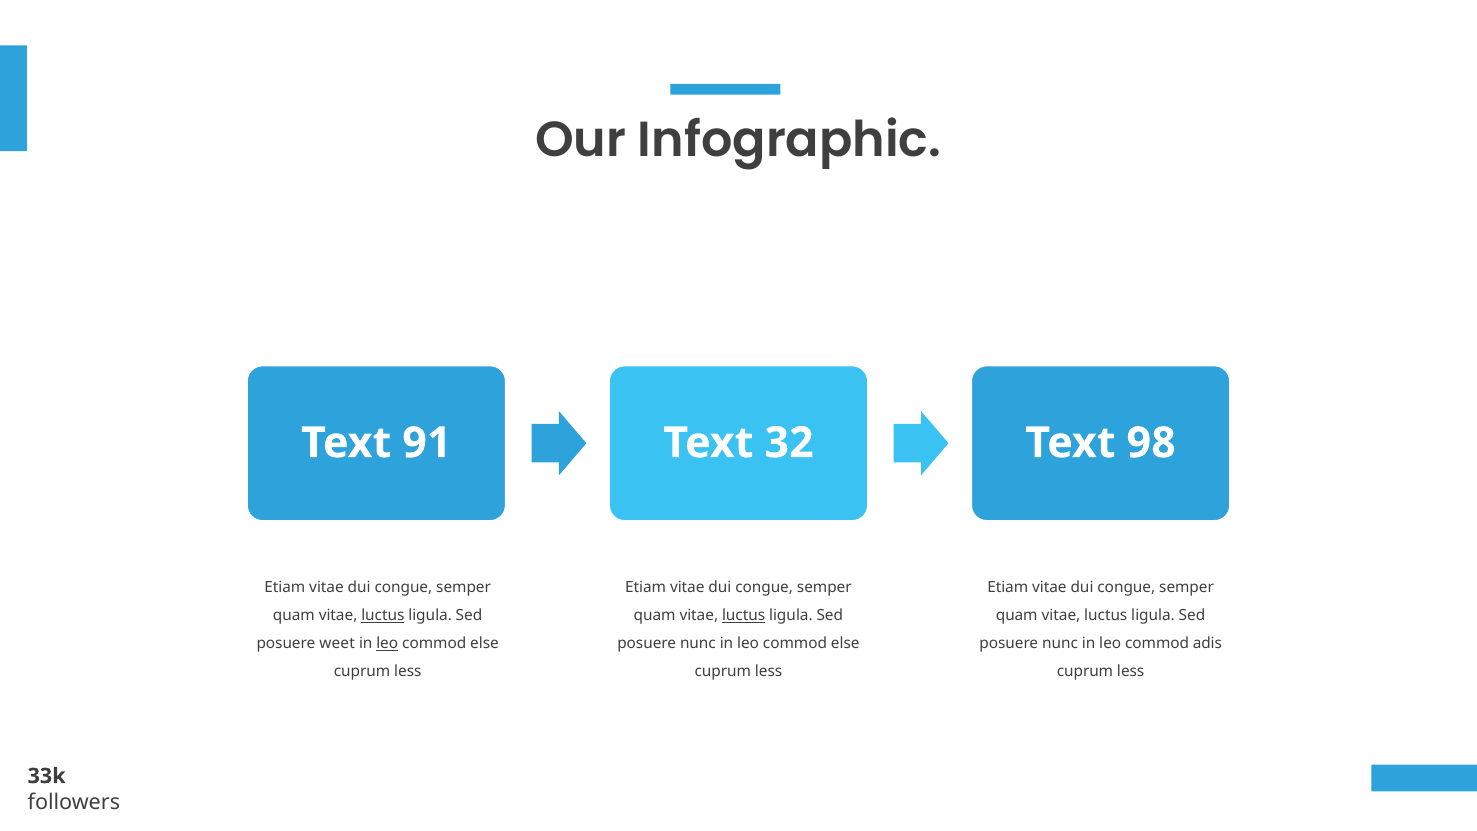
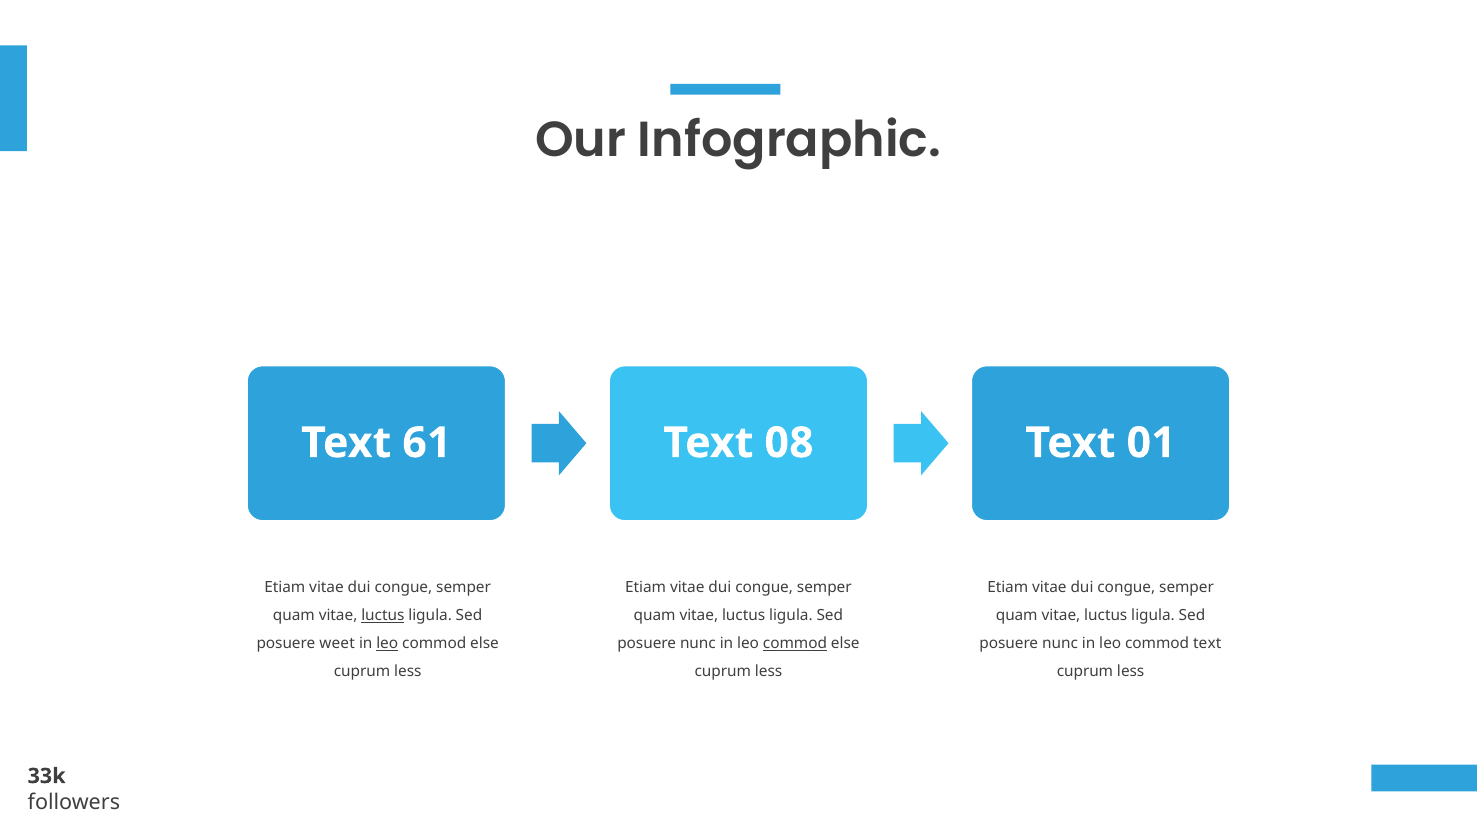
91: 91 -> 61
32: 32 -> 08
98: 98 -> 01
luctus at (744, 615) underline: present -> none
commod at (795, 643) underline: none -> present
commod adis: adis -> text
